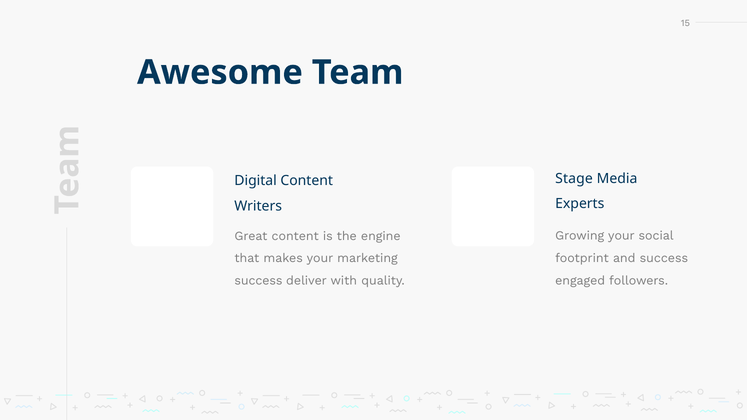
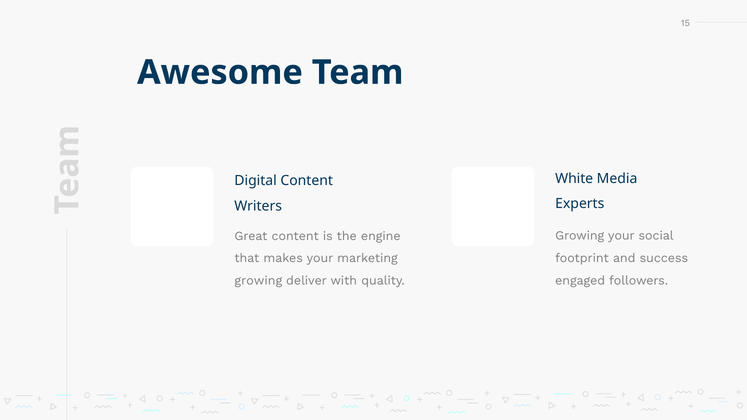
Stage: Stage -> White
success at (258, 281): success -> growing
